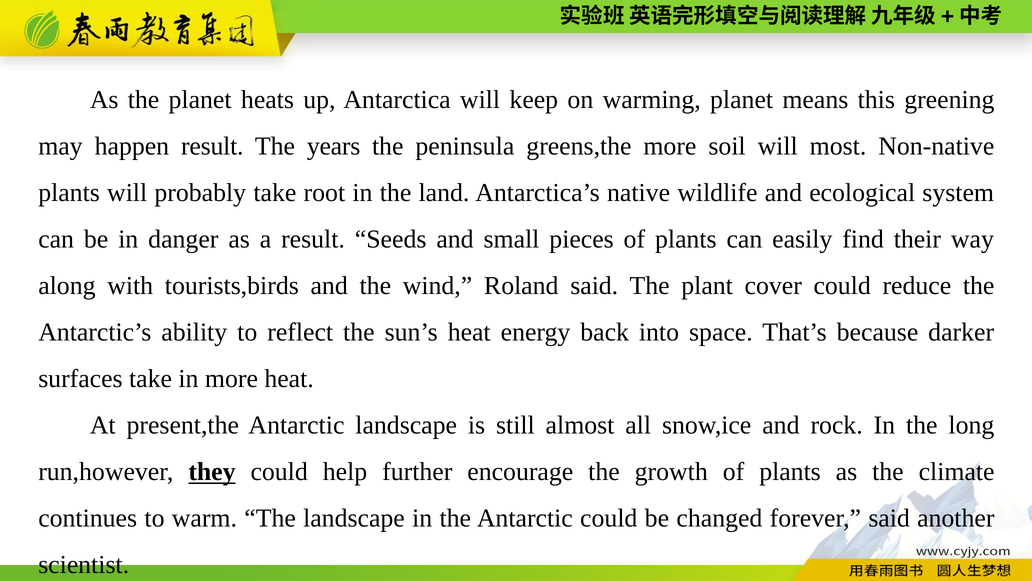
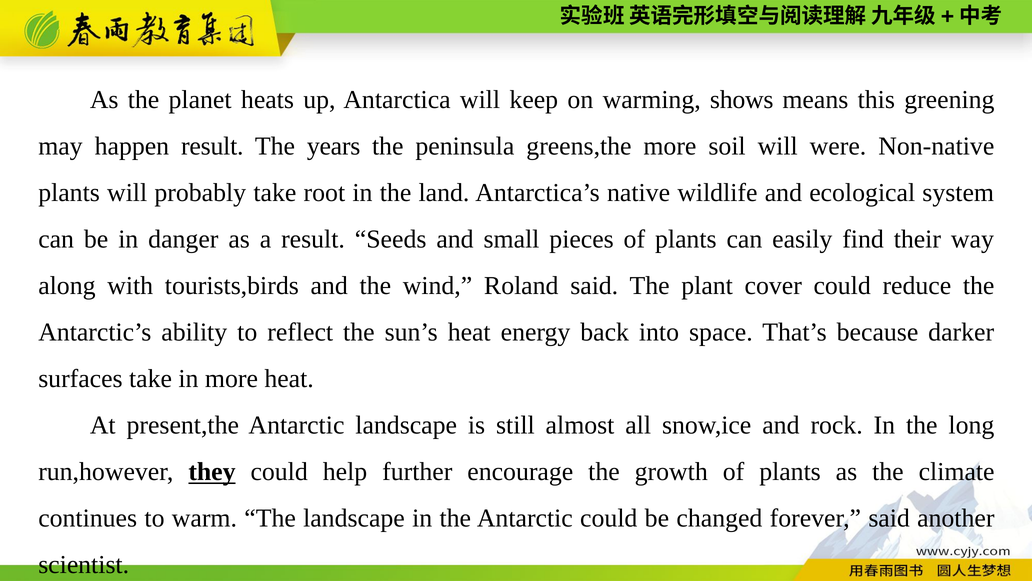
warming planet: planet -> shows
most: most -> were
